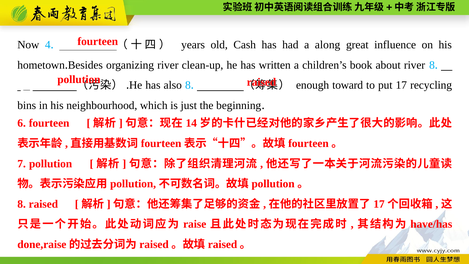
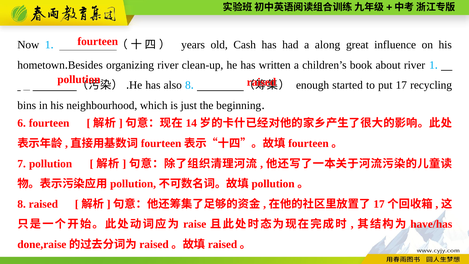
Now 4: 4 -> 1
river 8: 8 -> 1
toward: toward -> started
